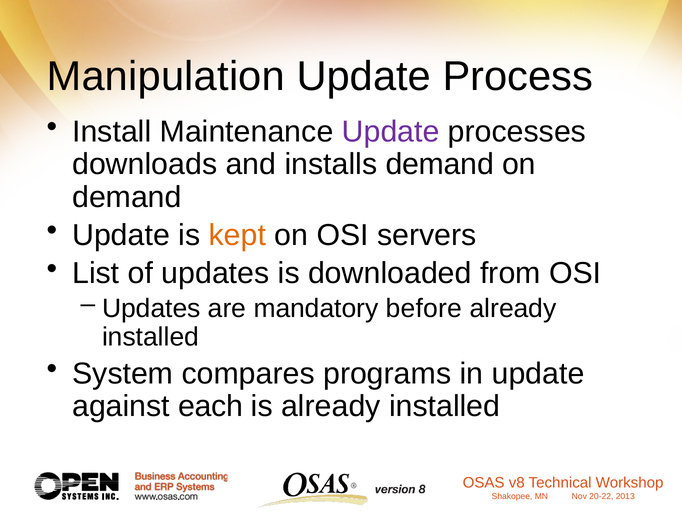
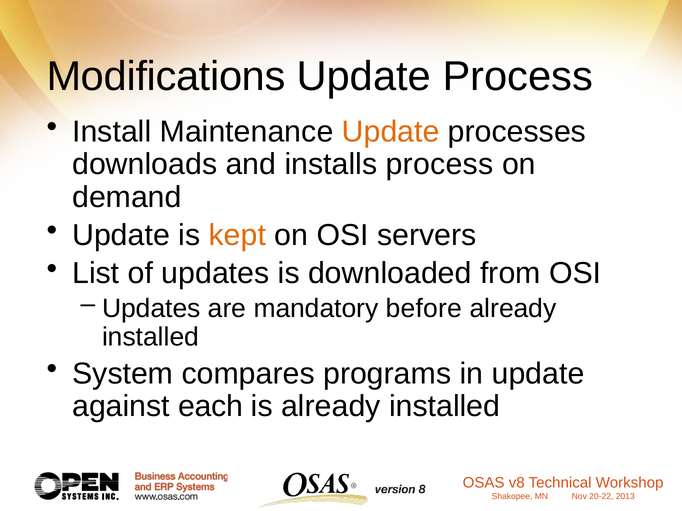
Manipulation: Manipulation -> Modifications
Update at (391, 132) colour: purple -> orange
installs demand: demand -> process
